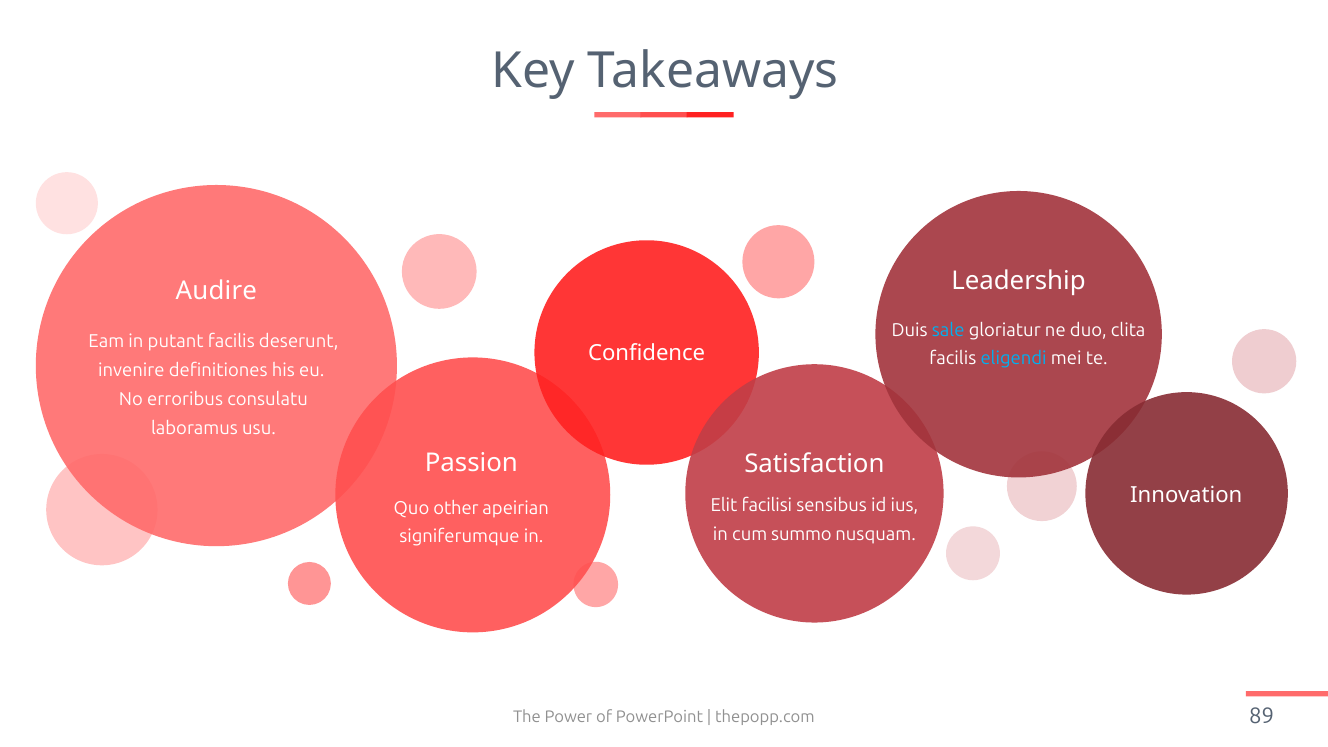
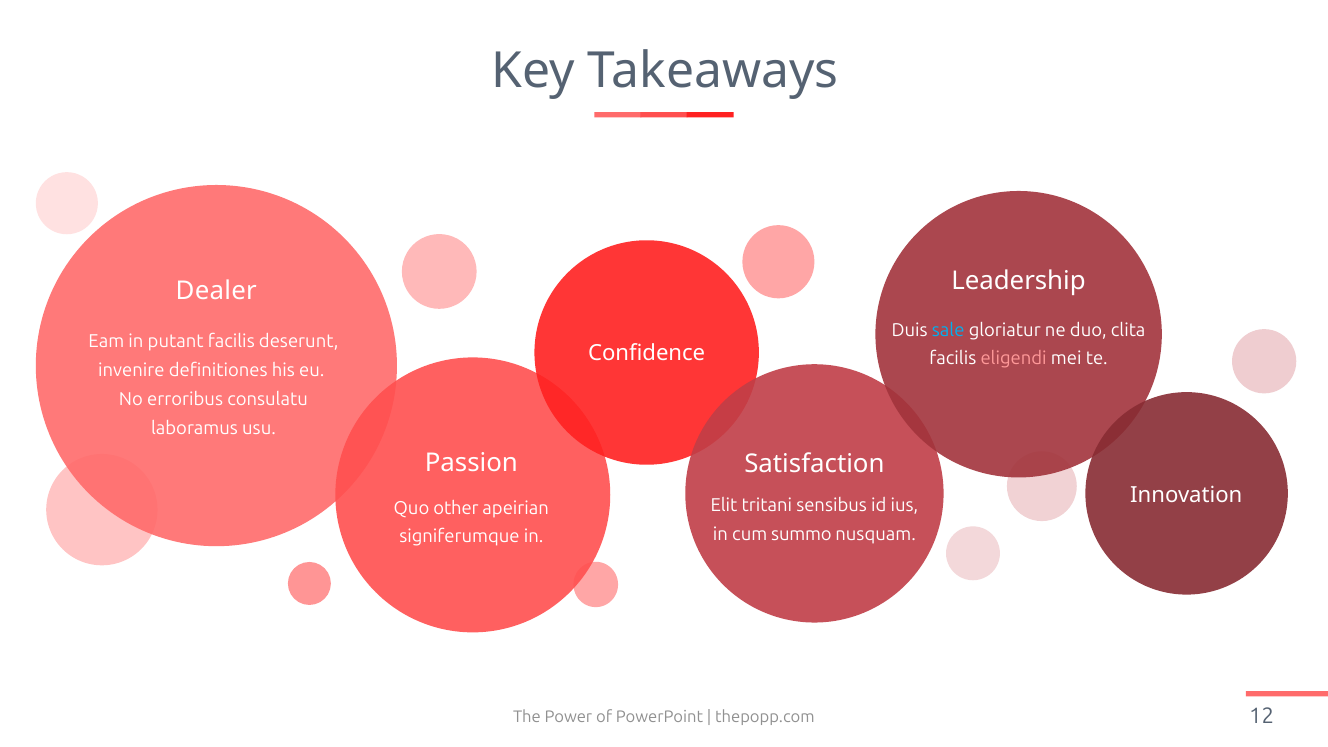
Audire: Audire -> Dealer
eligendi colour: light blue -> pink
facilisi: facilisi -> tritani
89: 89 -> 12
